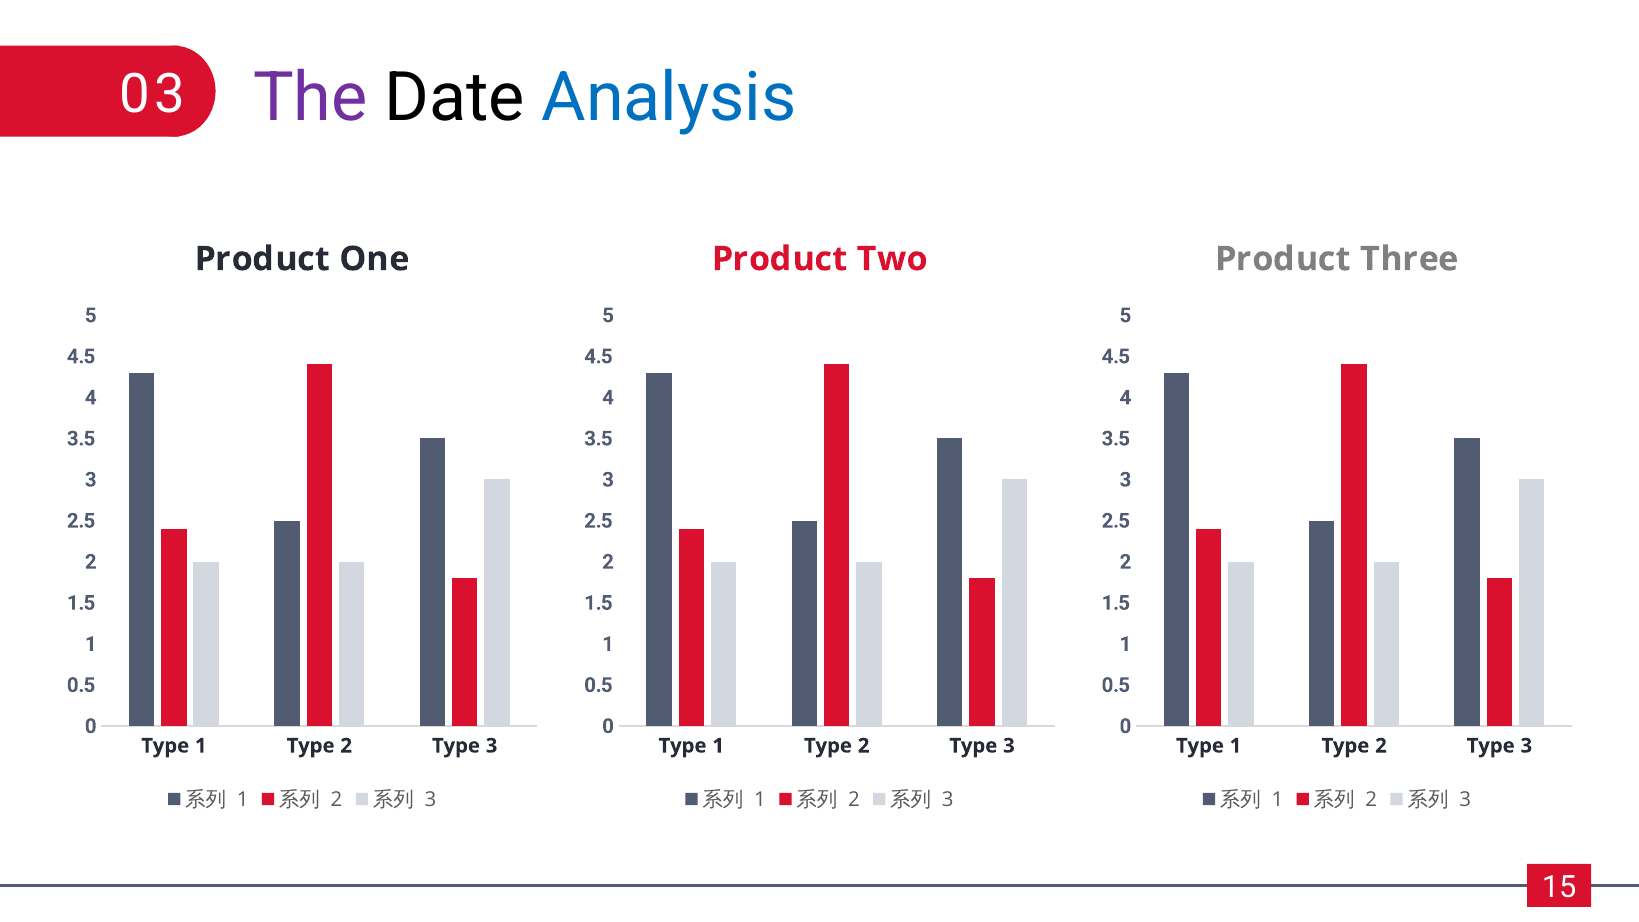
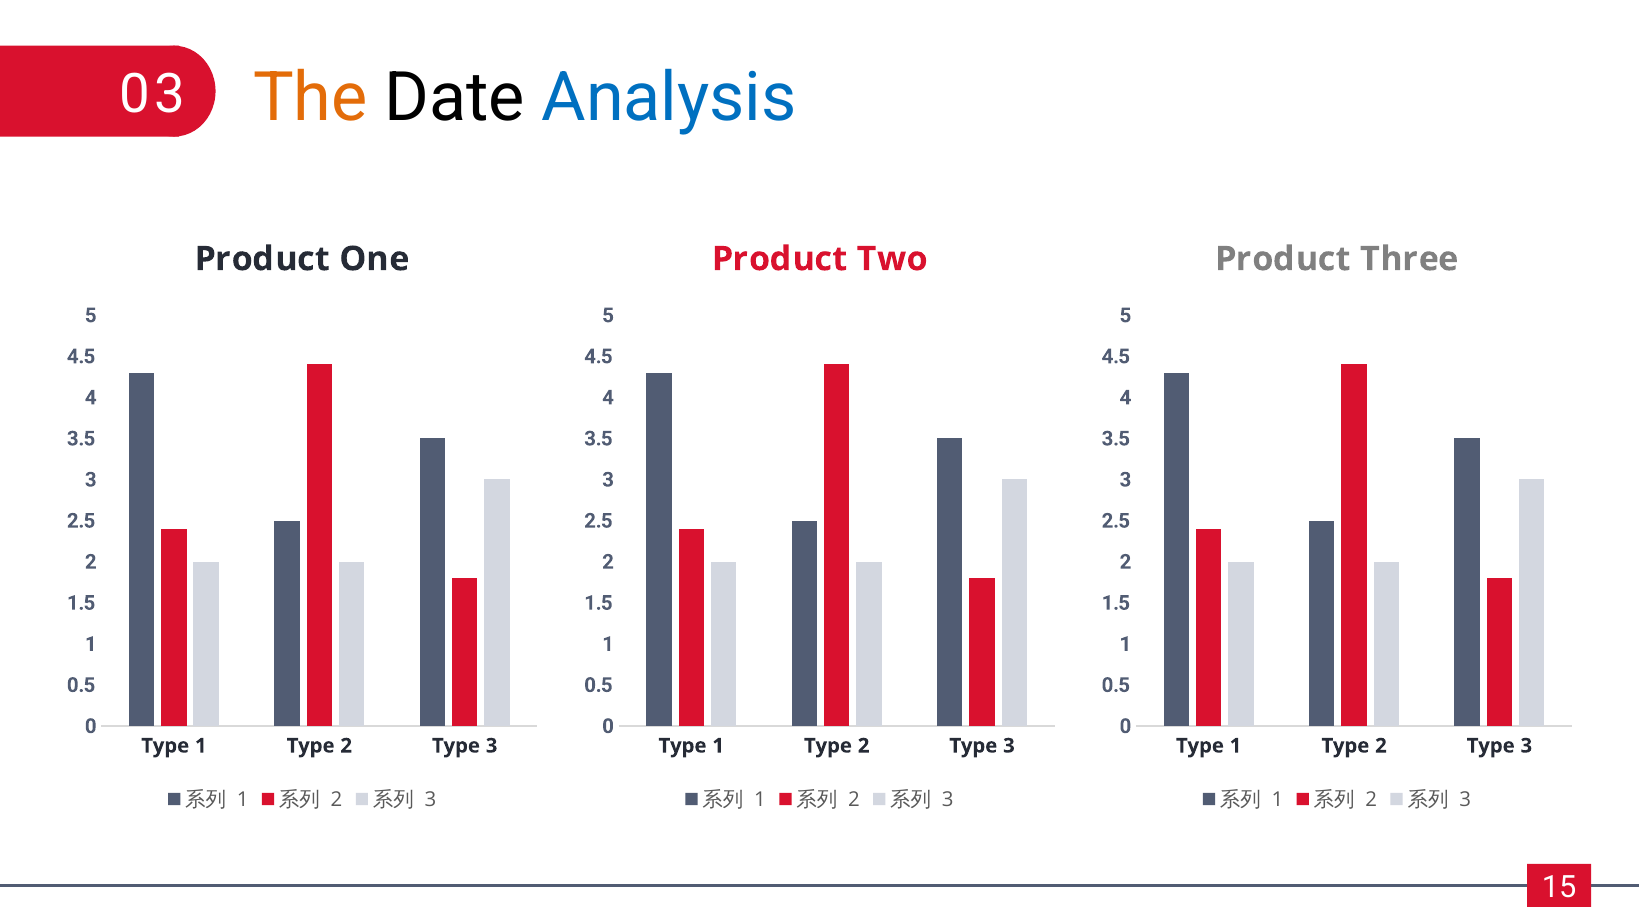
The colour: purple -> orange
